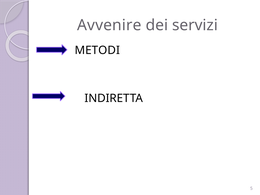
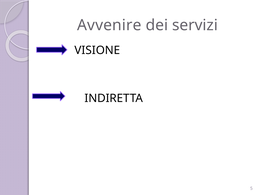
METODI: METODI -> VISIONE
